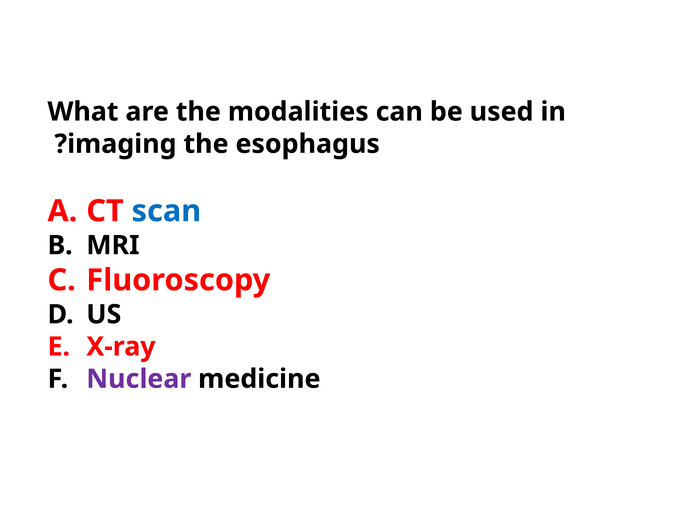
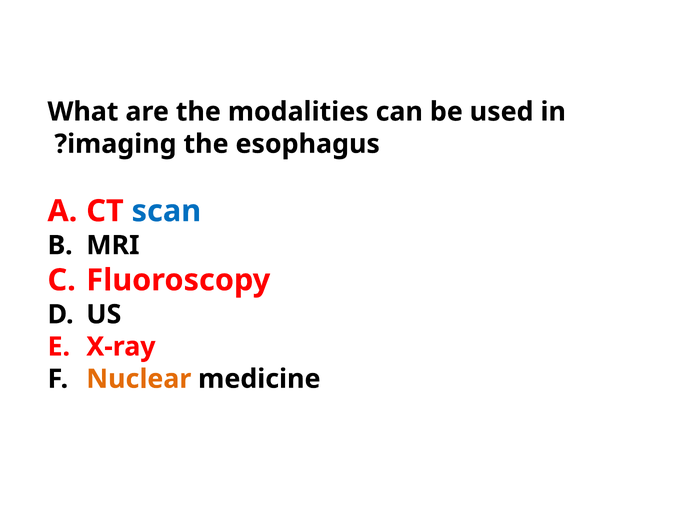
Nuclear colour: purple -> orange
